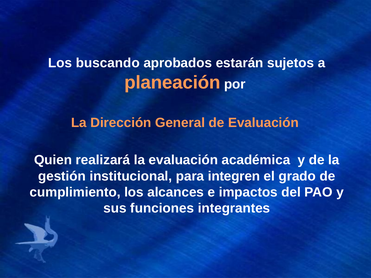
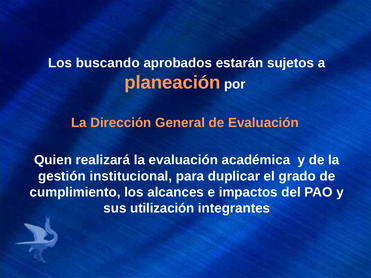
integren: integren -> duplicar
funciones: funciones -> utilización
